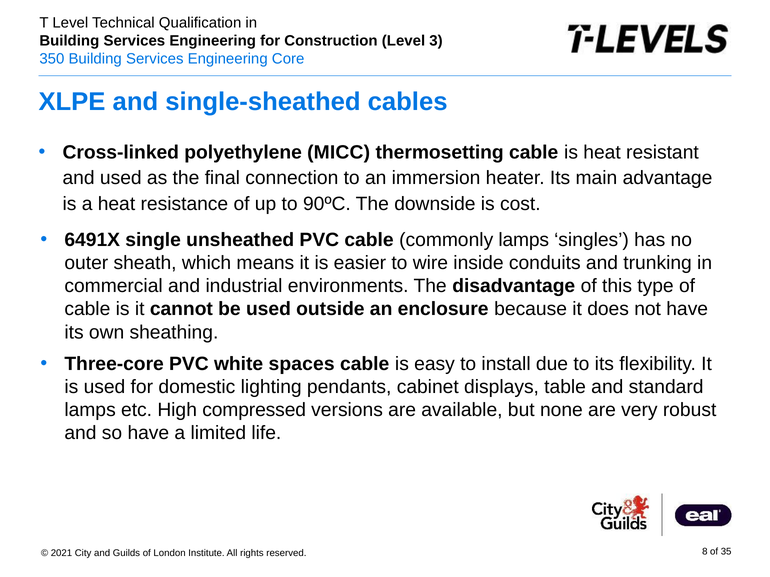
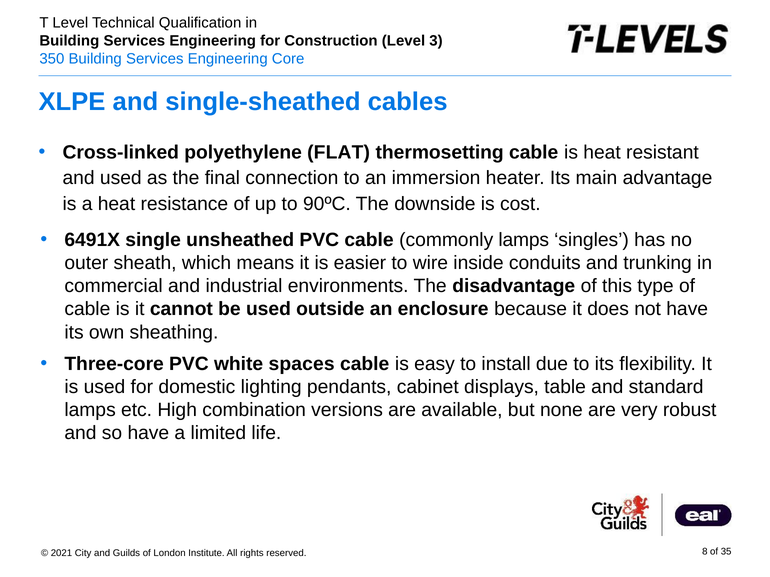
MICC: MICC -> FLAT
compressed: compressed -> combination
